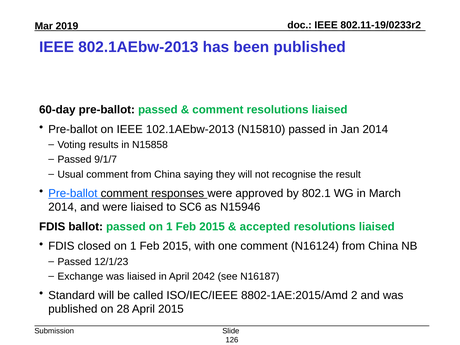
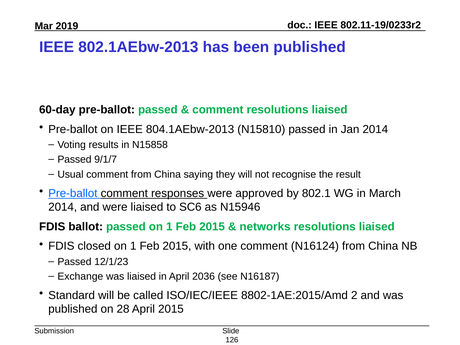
102.1AEbw-2013: 102.1AEbw-2013 -> 804.1AEbw-2013
accepted: accepted -> networks
2042: 2042 -> 2036
